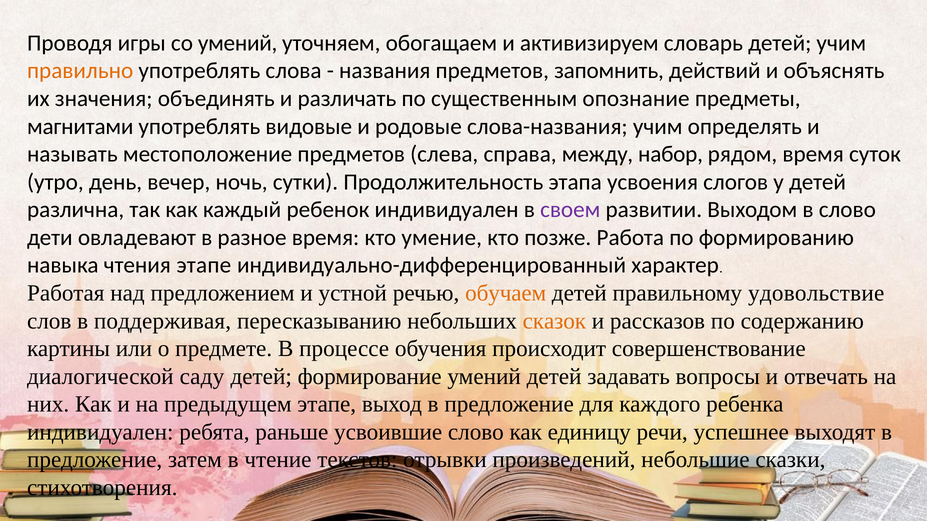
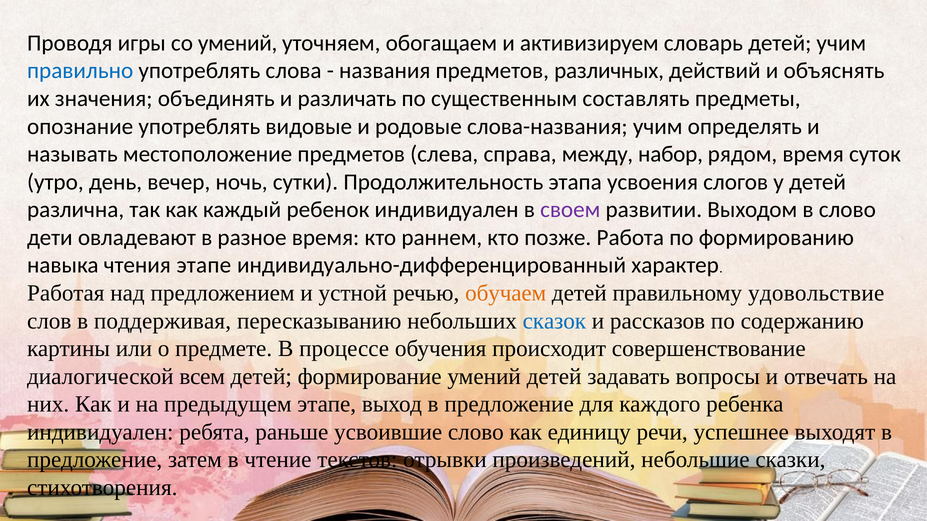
правильно colour: orange -> blue
запомнить: запомнить -> различных
опознание: опознание -> составлять
магнитами: магнитами -> опознание
умение: умение -> раннем
сказок colour: orange -> blue
саду: саду -> всем
